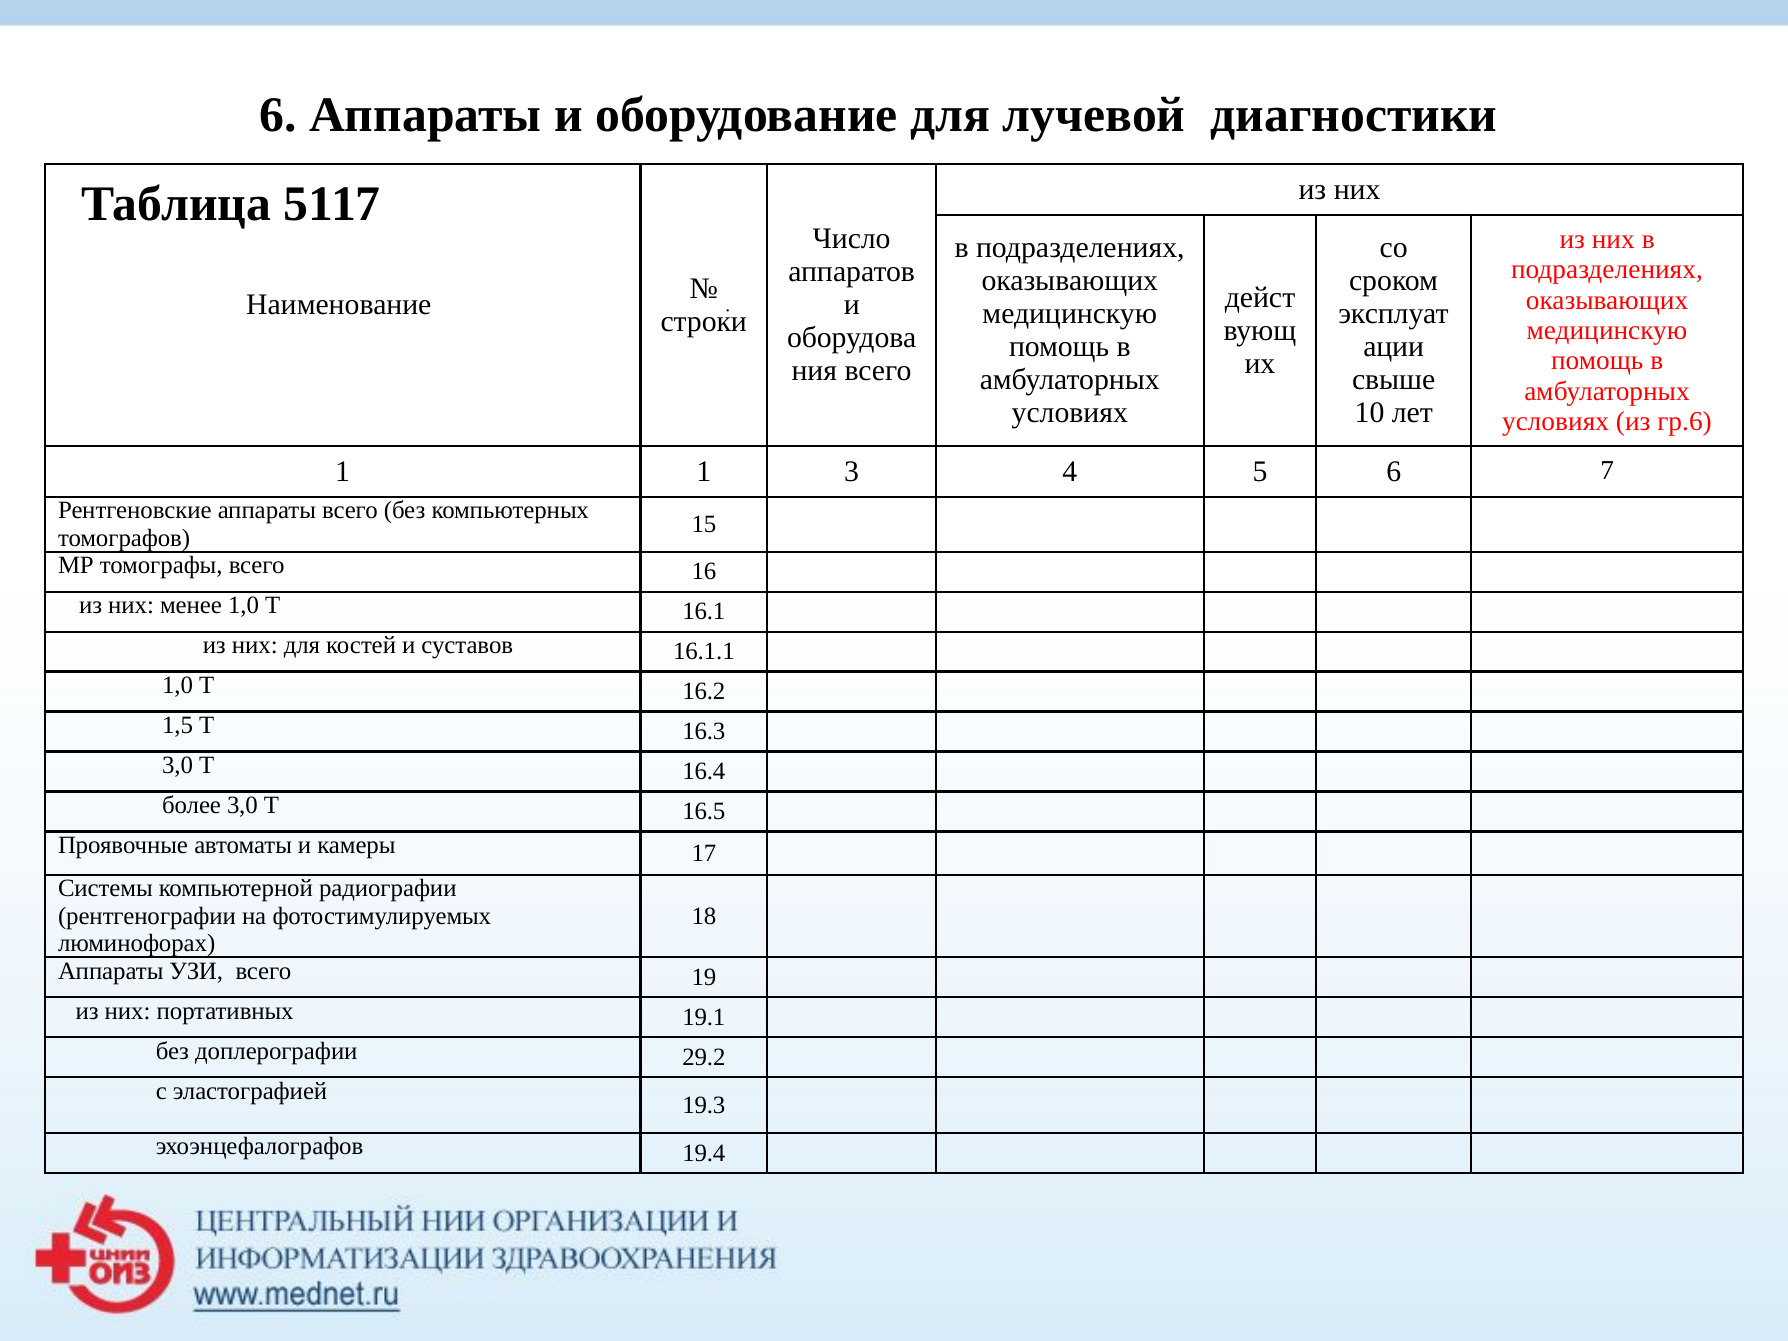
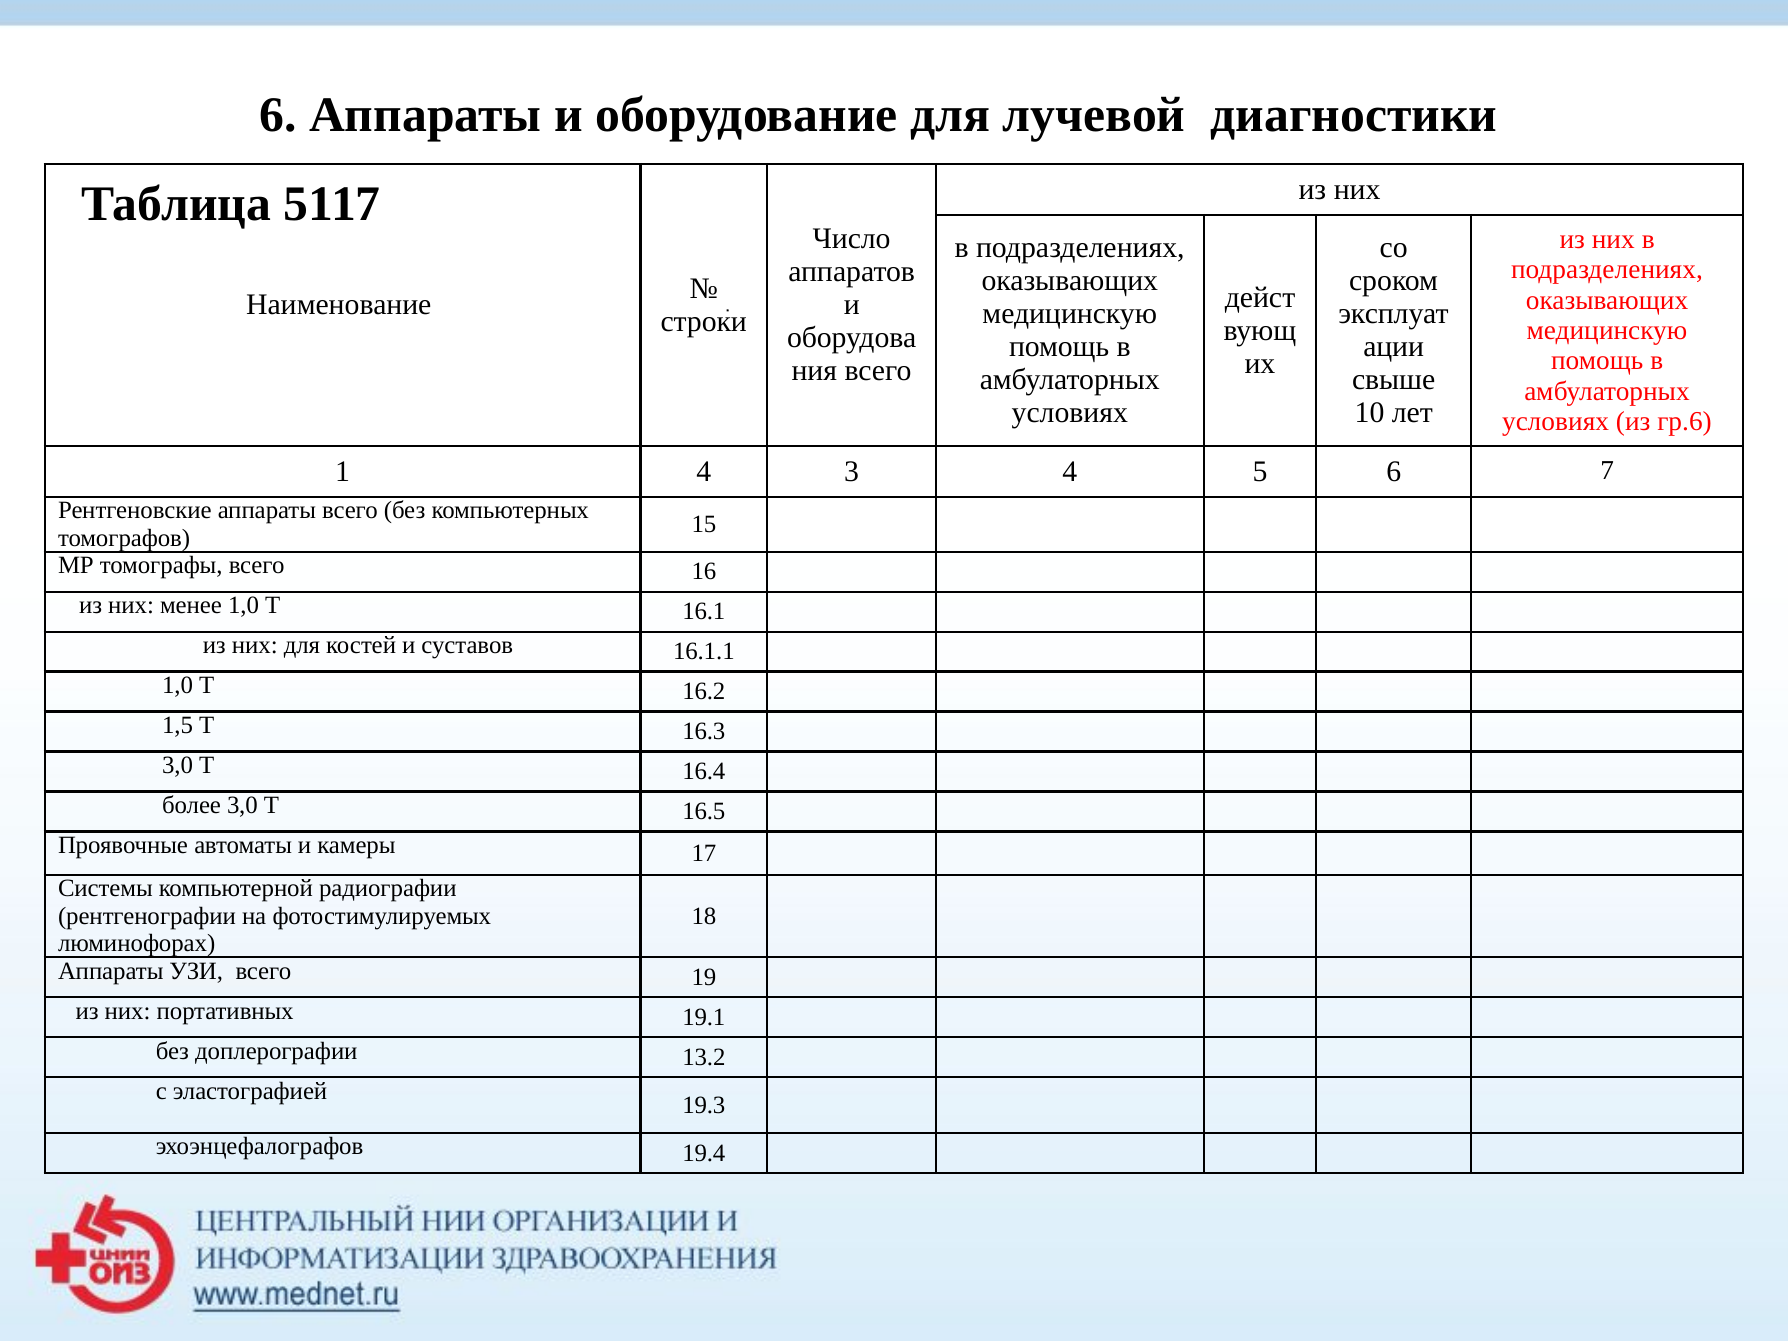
1 1: 1 -> 4
29.2: 29.2 -> 13.2
